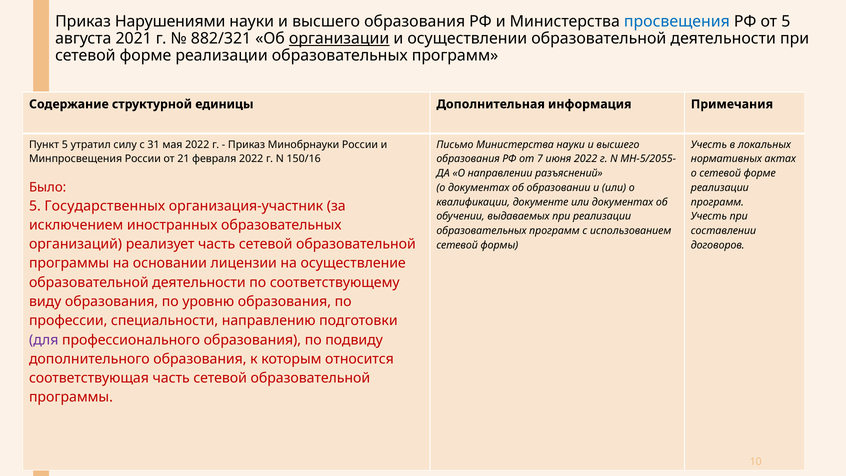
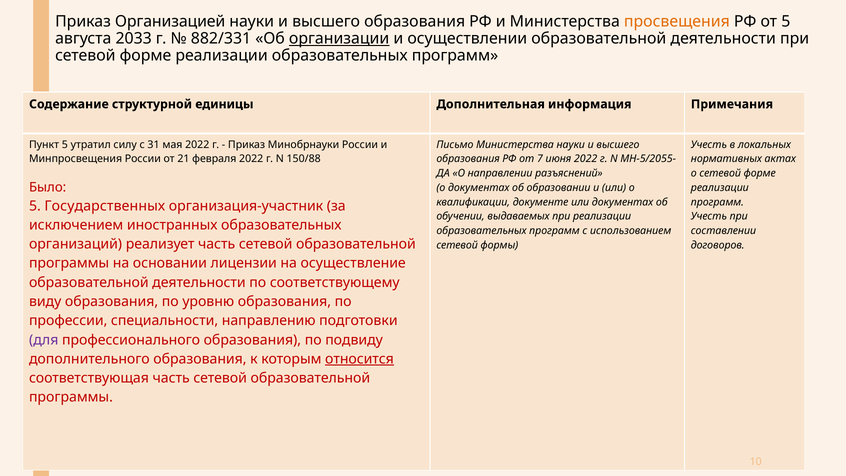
Нарушениями: Нарушениями -> Организацией
просвещения colour: blue -> orange
2021: 2021 -> 2033
882/321: 882/321 -> 882/331
150/16: 150/16 -> 150/88
относится underline: none -> present
